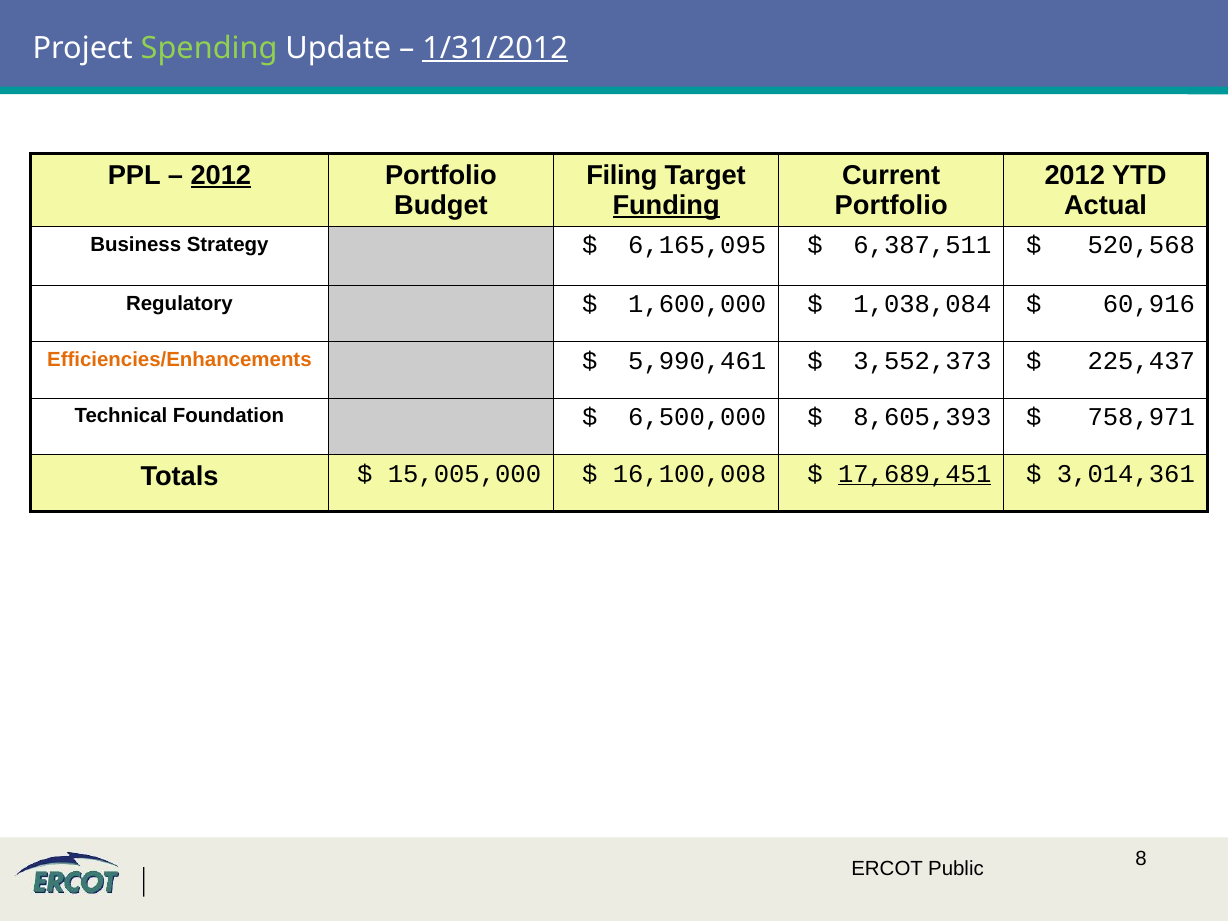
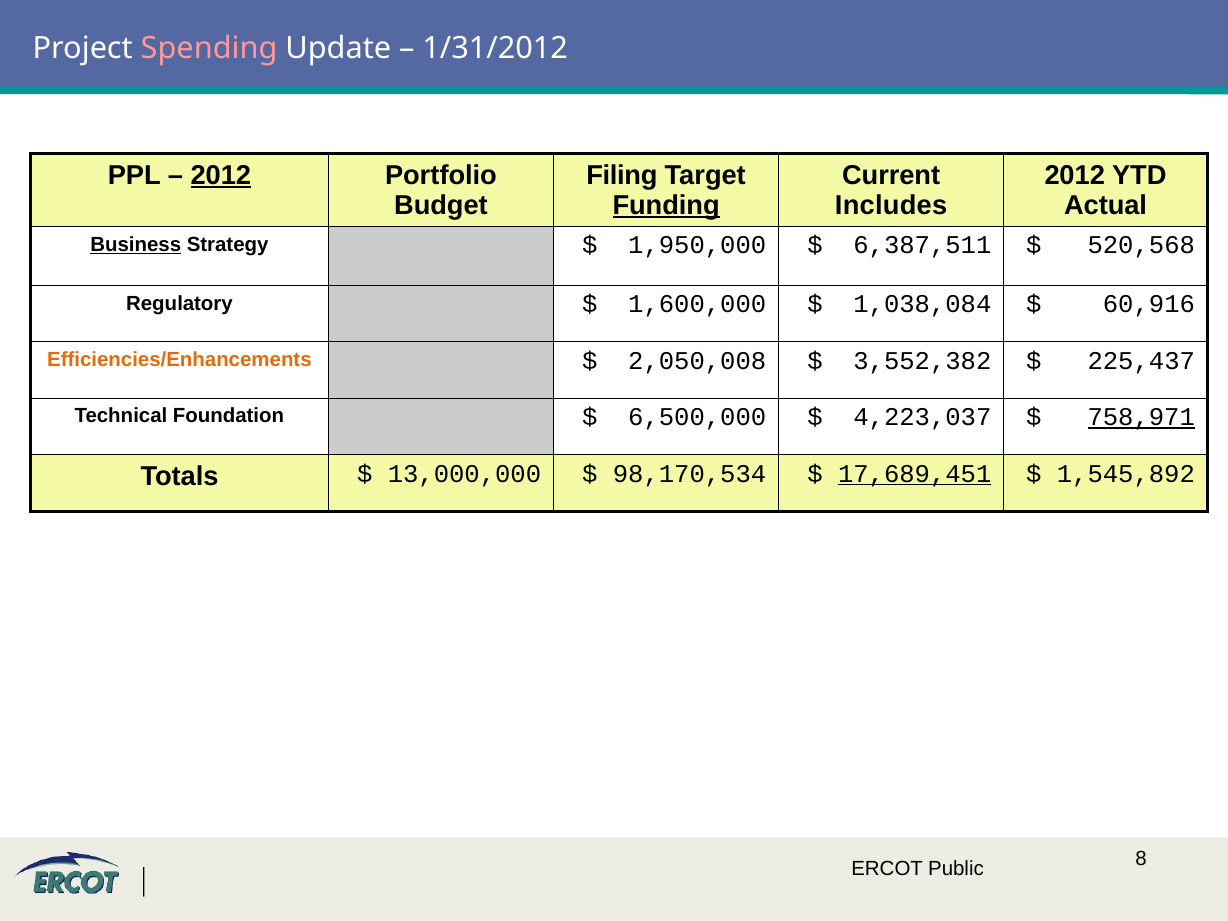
Spending colour: light green -> pink
1/31/2012 underline: present -> none
Portfolio at (891, 206): Portfolio -> Includes
Business underline: none -> present
6,165,095: 6,165,095 -> 1,950,000
5,990,461: 5,990,461 -> 2,050,008
3,552,373: 3,552,373 -> 3,552,382
8,605,393: 8,605,393 -> 4,223,037
758,971 underline: none -> present
15,005,000: 15,005,000 -> 13,000,000
16,100,008: 16,100,008 -> 98,170,534
3,014,361: 3,014,361 -> 1,545,892
